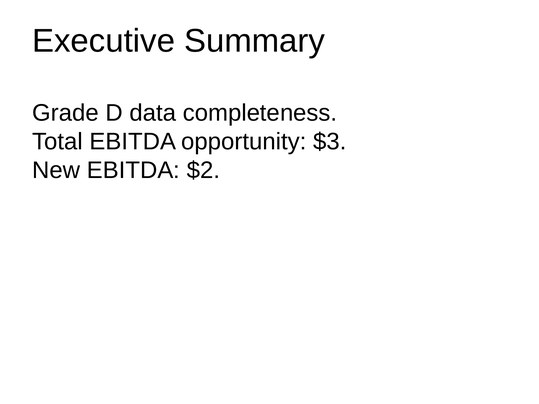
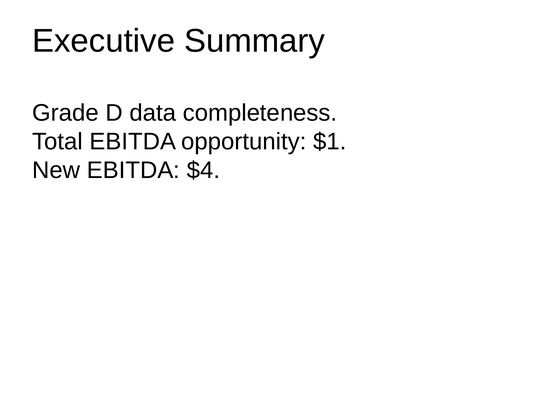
$3: $3 -> $1
$2: $2 -> $4
